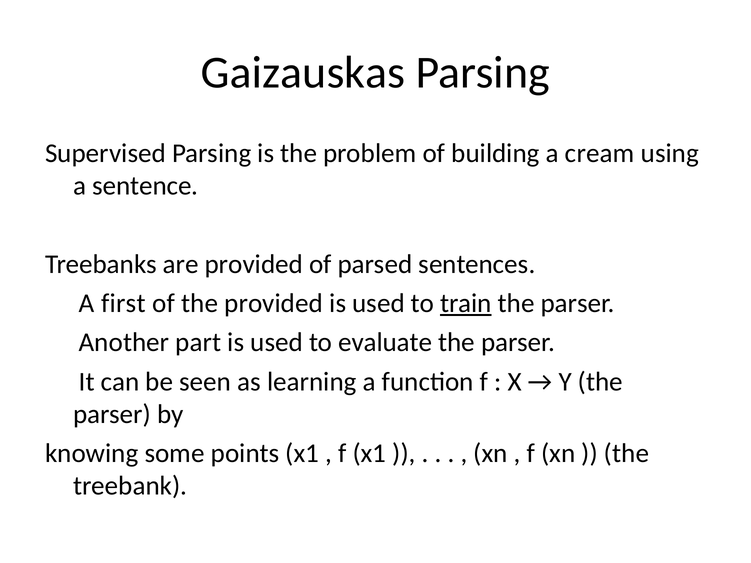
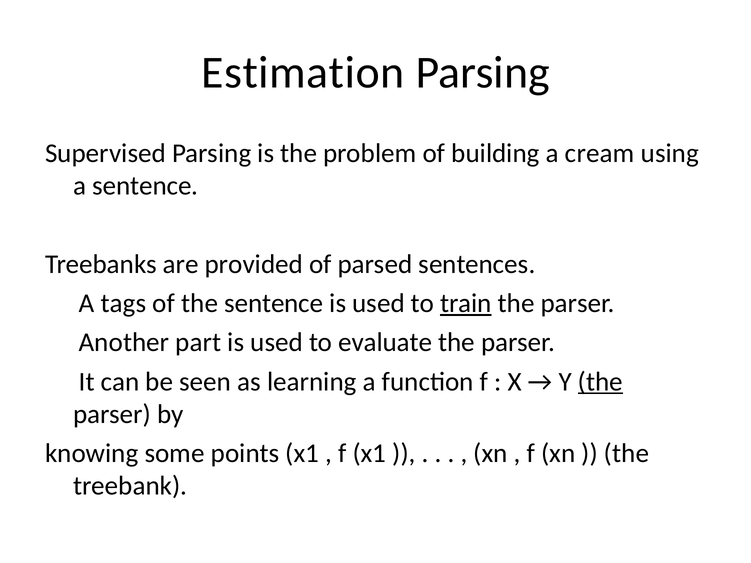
Gaizauskas: Gaizauskas -> Estimation
first: first -> tags
the provided: provided -> sentence
the at (600, 382) underline: none -> present
